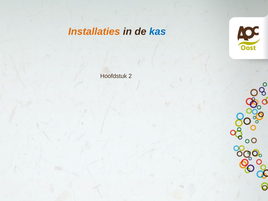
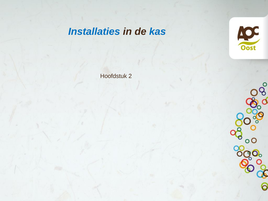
Installaties colour: orange -> blue
